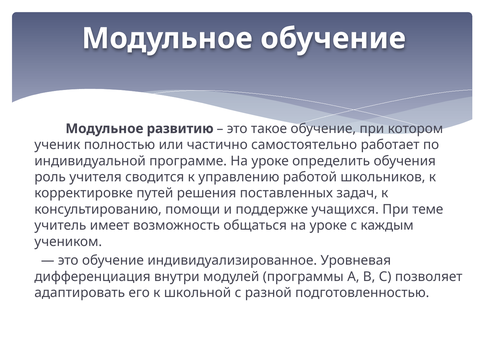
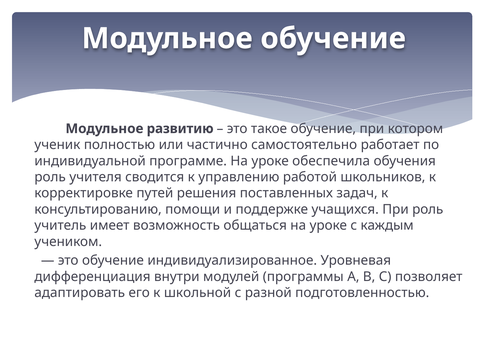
определить: определить -> обеспечила
При теме: теме -> роль
